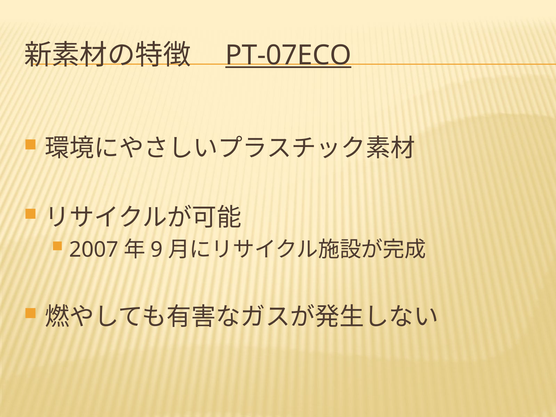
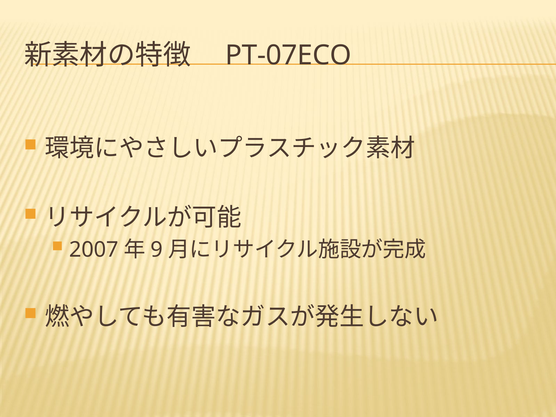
PT-07ECO underline: present -> none
